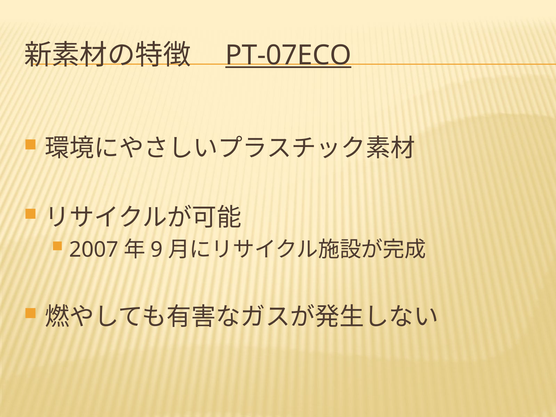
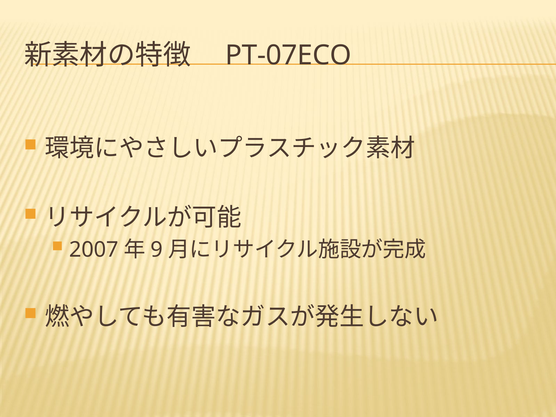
PT-07ECO underline: present -> none
